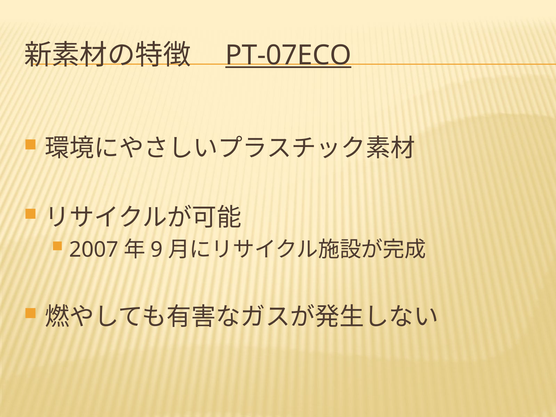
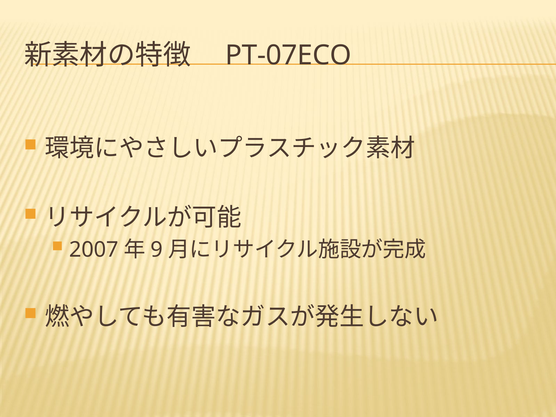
PT-07ECO underline: present -> none
